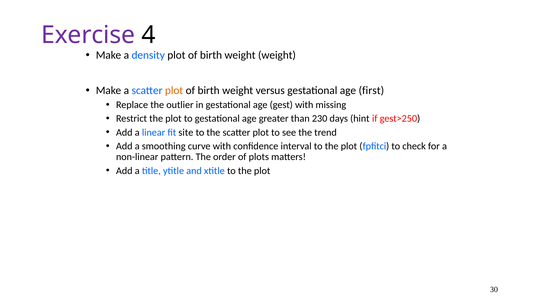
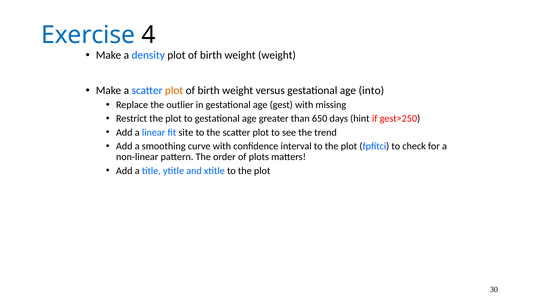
Exercise colour: purple -> blue
first: first -> into
230: 230 -> 650
